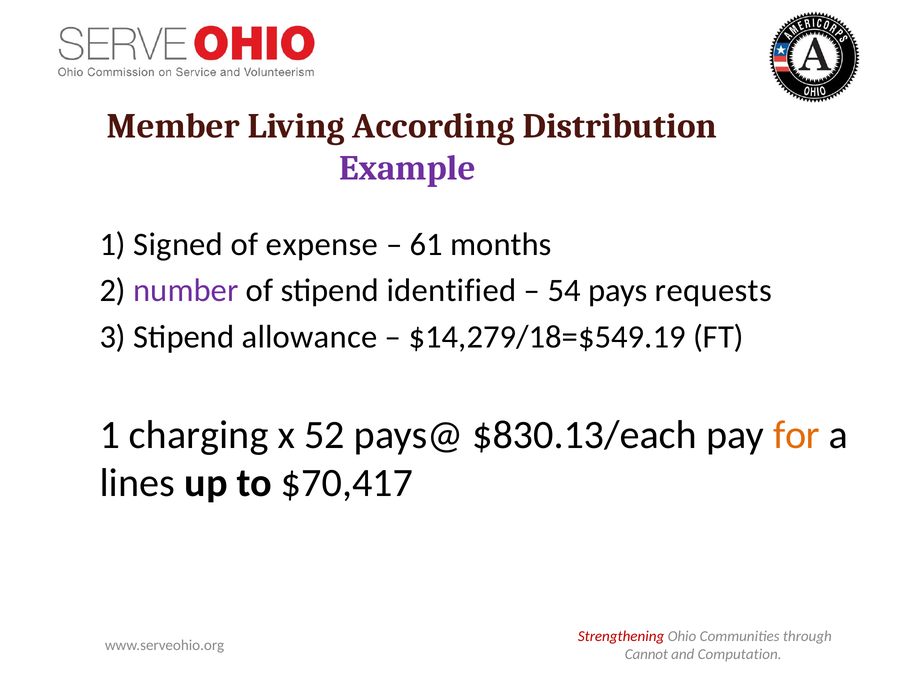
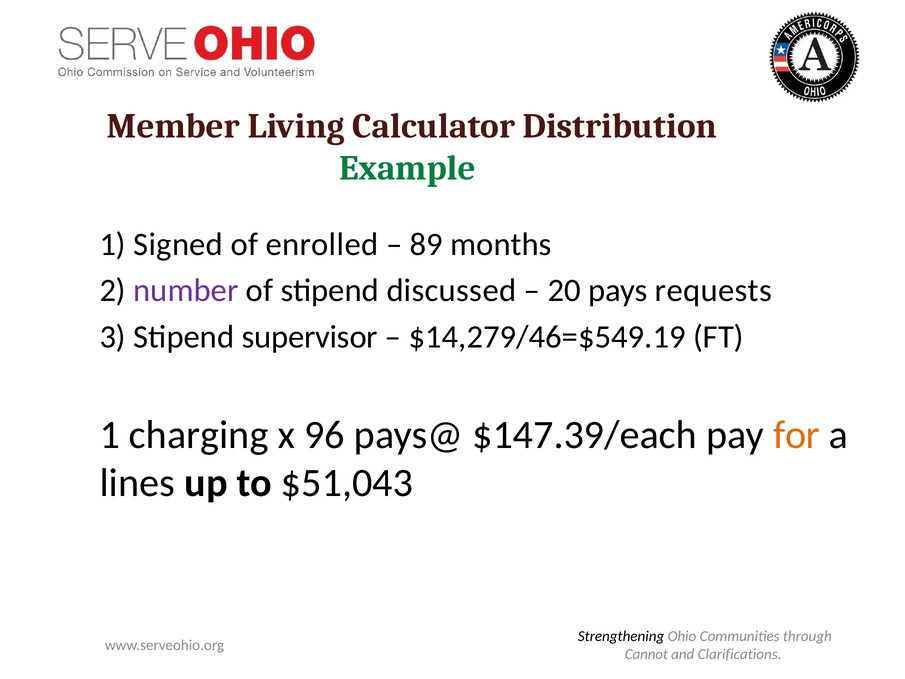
According: According -> Calculator
Example colour: purple -> green
expense: expense -> enrolled
61: 61 -> 89
identified: identified -> discussed
54: 54 -> 20
allowance: allowance -> supervisor
$14,279/18=$549.19: $14,279/18=$549.19 -> $14,279/46=$549.19
52: 52 -> 96
$830.13/each: $830.13/each -> $147.39/each
$70,417: $70,417 -> $51,043
Strengthening colour: red -> black
Computation: Computation -> Clarifications
